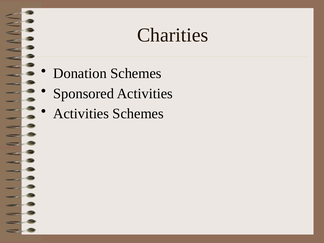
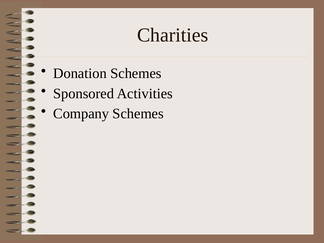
Activities at (81, 114): Activities -> Company
